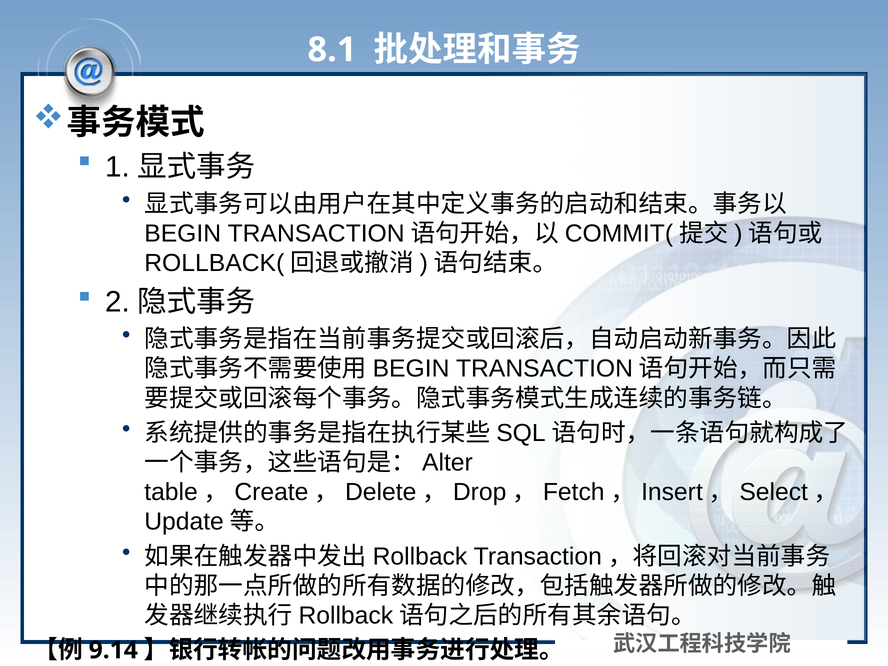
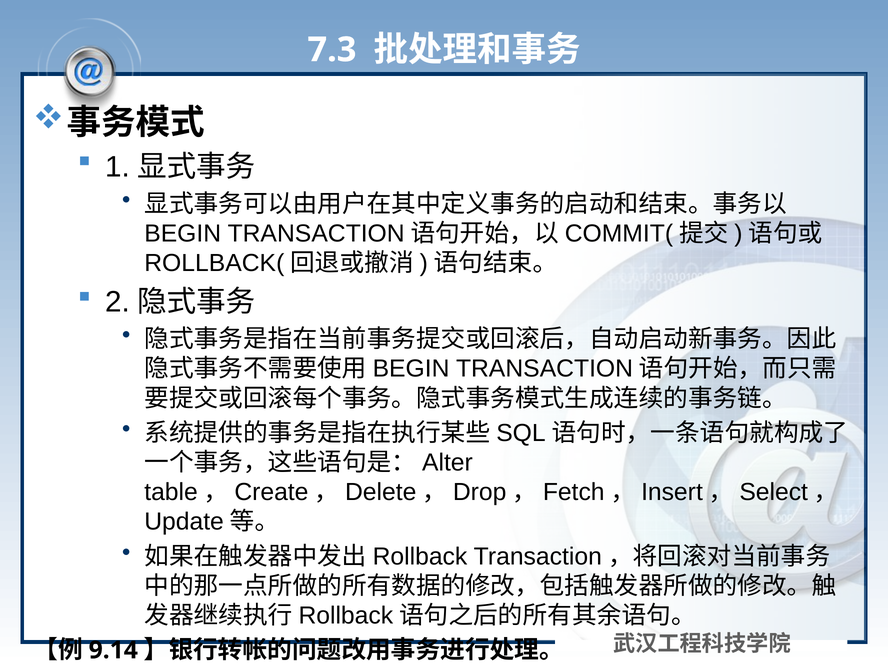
8.1: 8.1 -> 7.3
